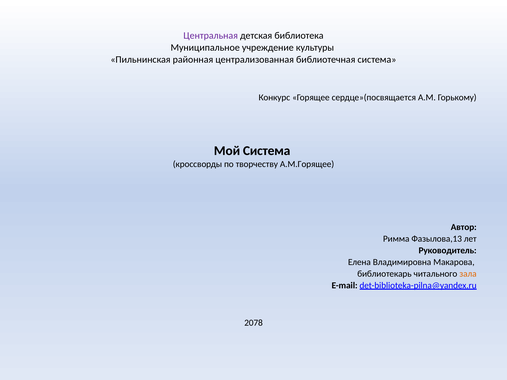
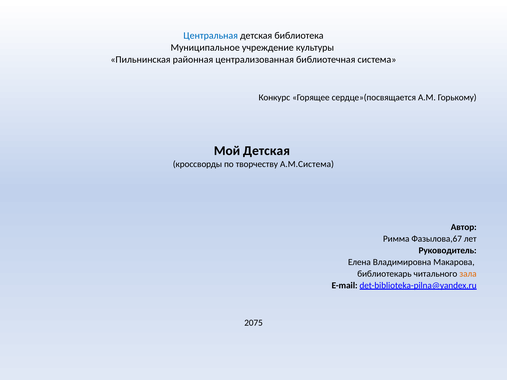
Центральная colour: purple -> blue
Мой Система: Система -> Детская
А.М.Горящее: А.М.Горящее -> А.М.Система
Фазылова,13: Фазылова,13 -> Фазылова,67
2078: 2078 -> 2075
